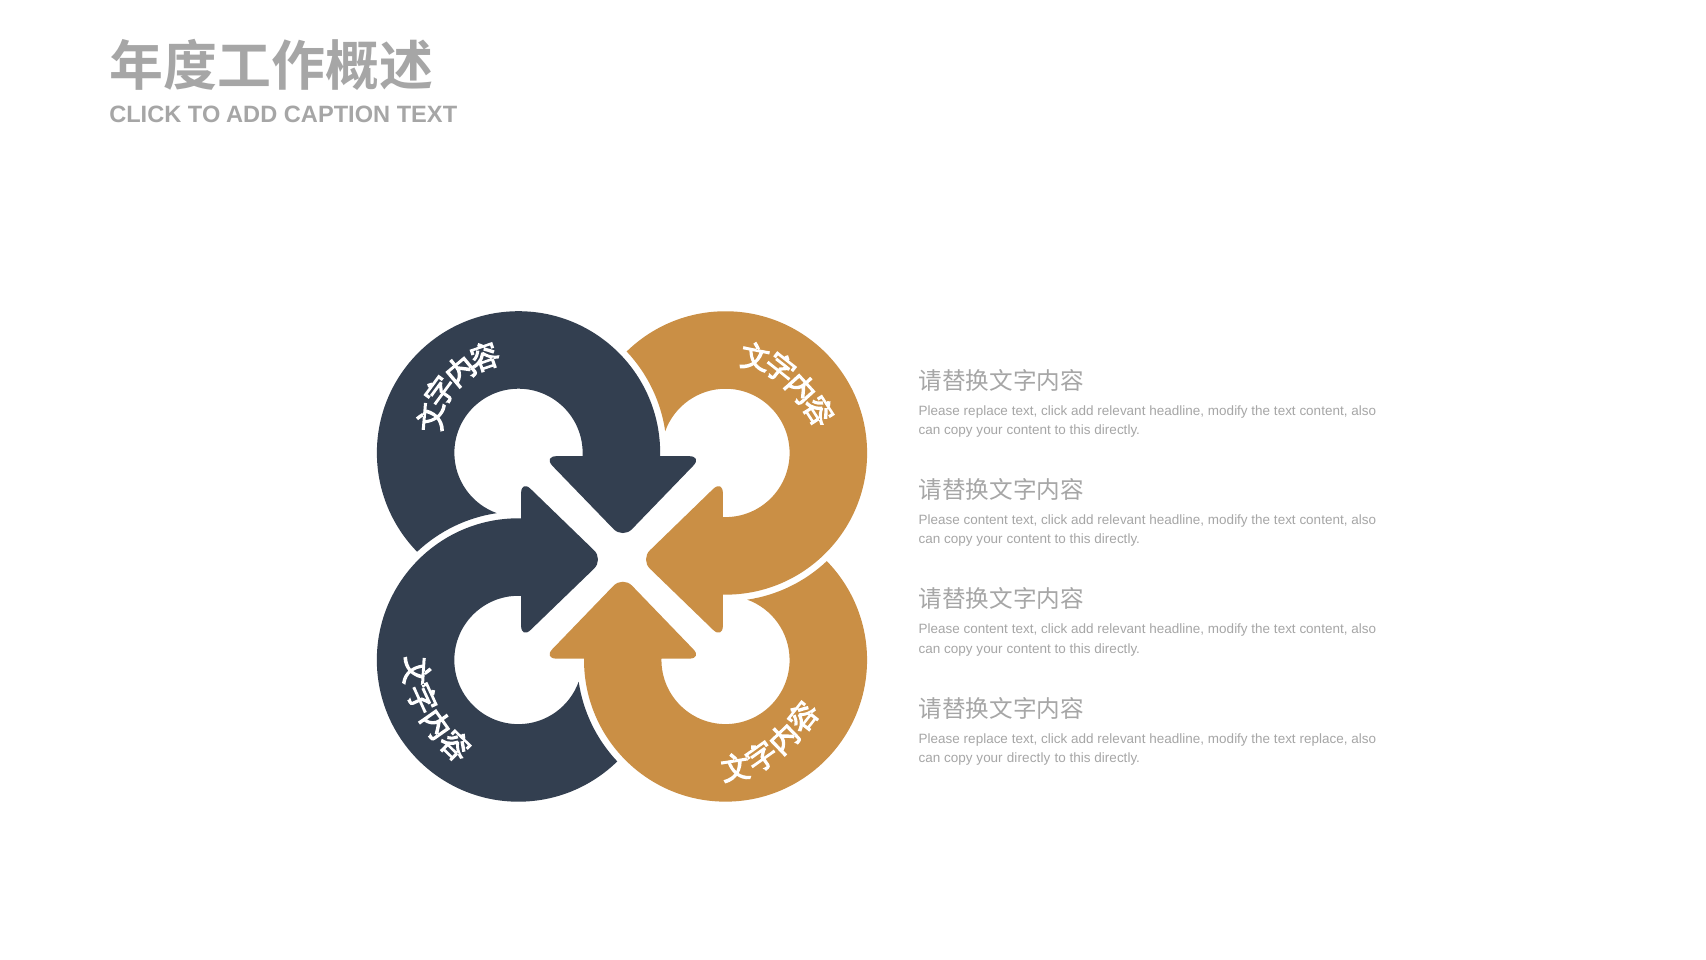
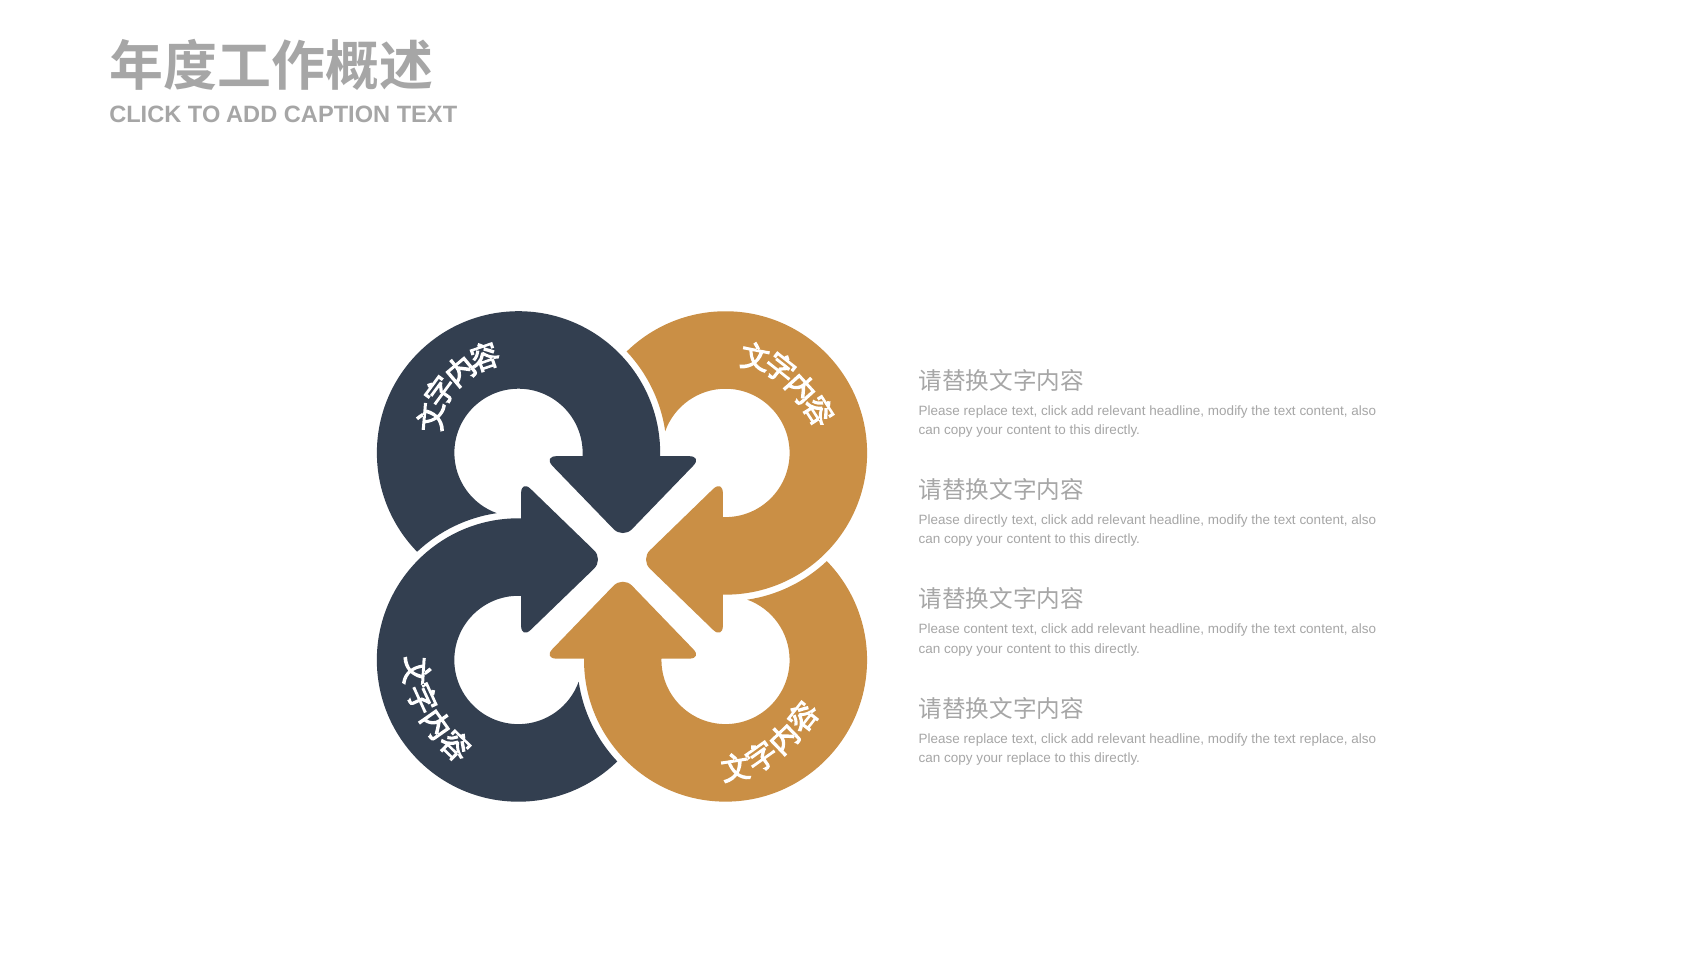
content at (986, 520): content -> directly
your directly: directly -> replace
